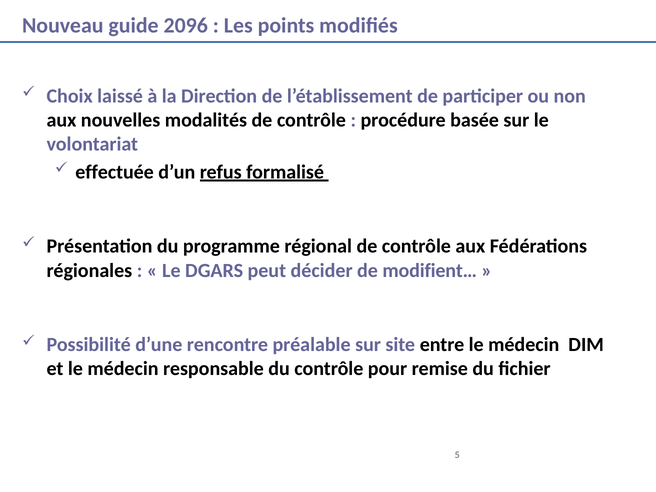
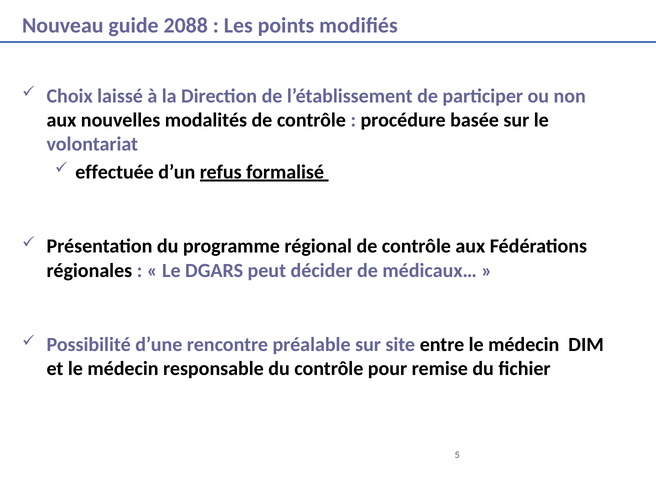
2096: 2096 -> 2088
modifient…: modifient… -> médicaux…
